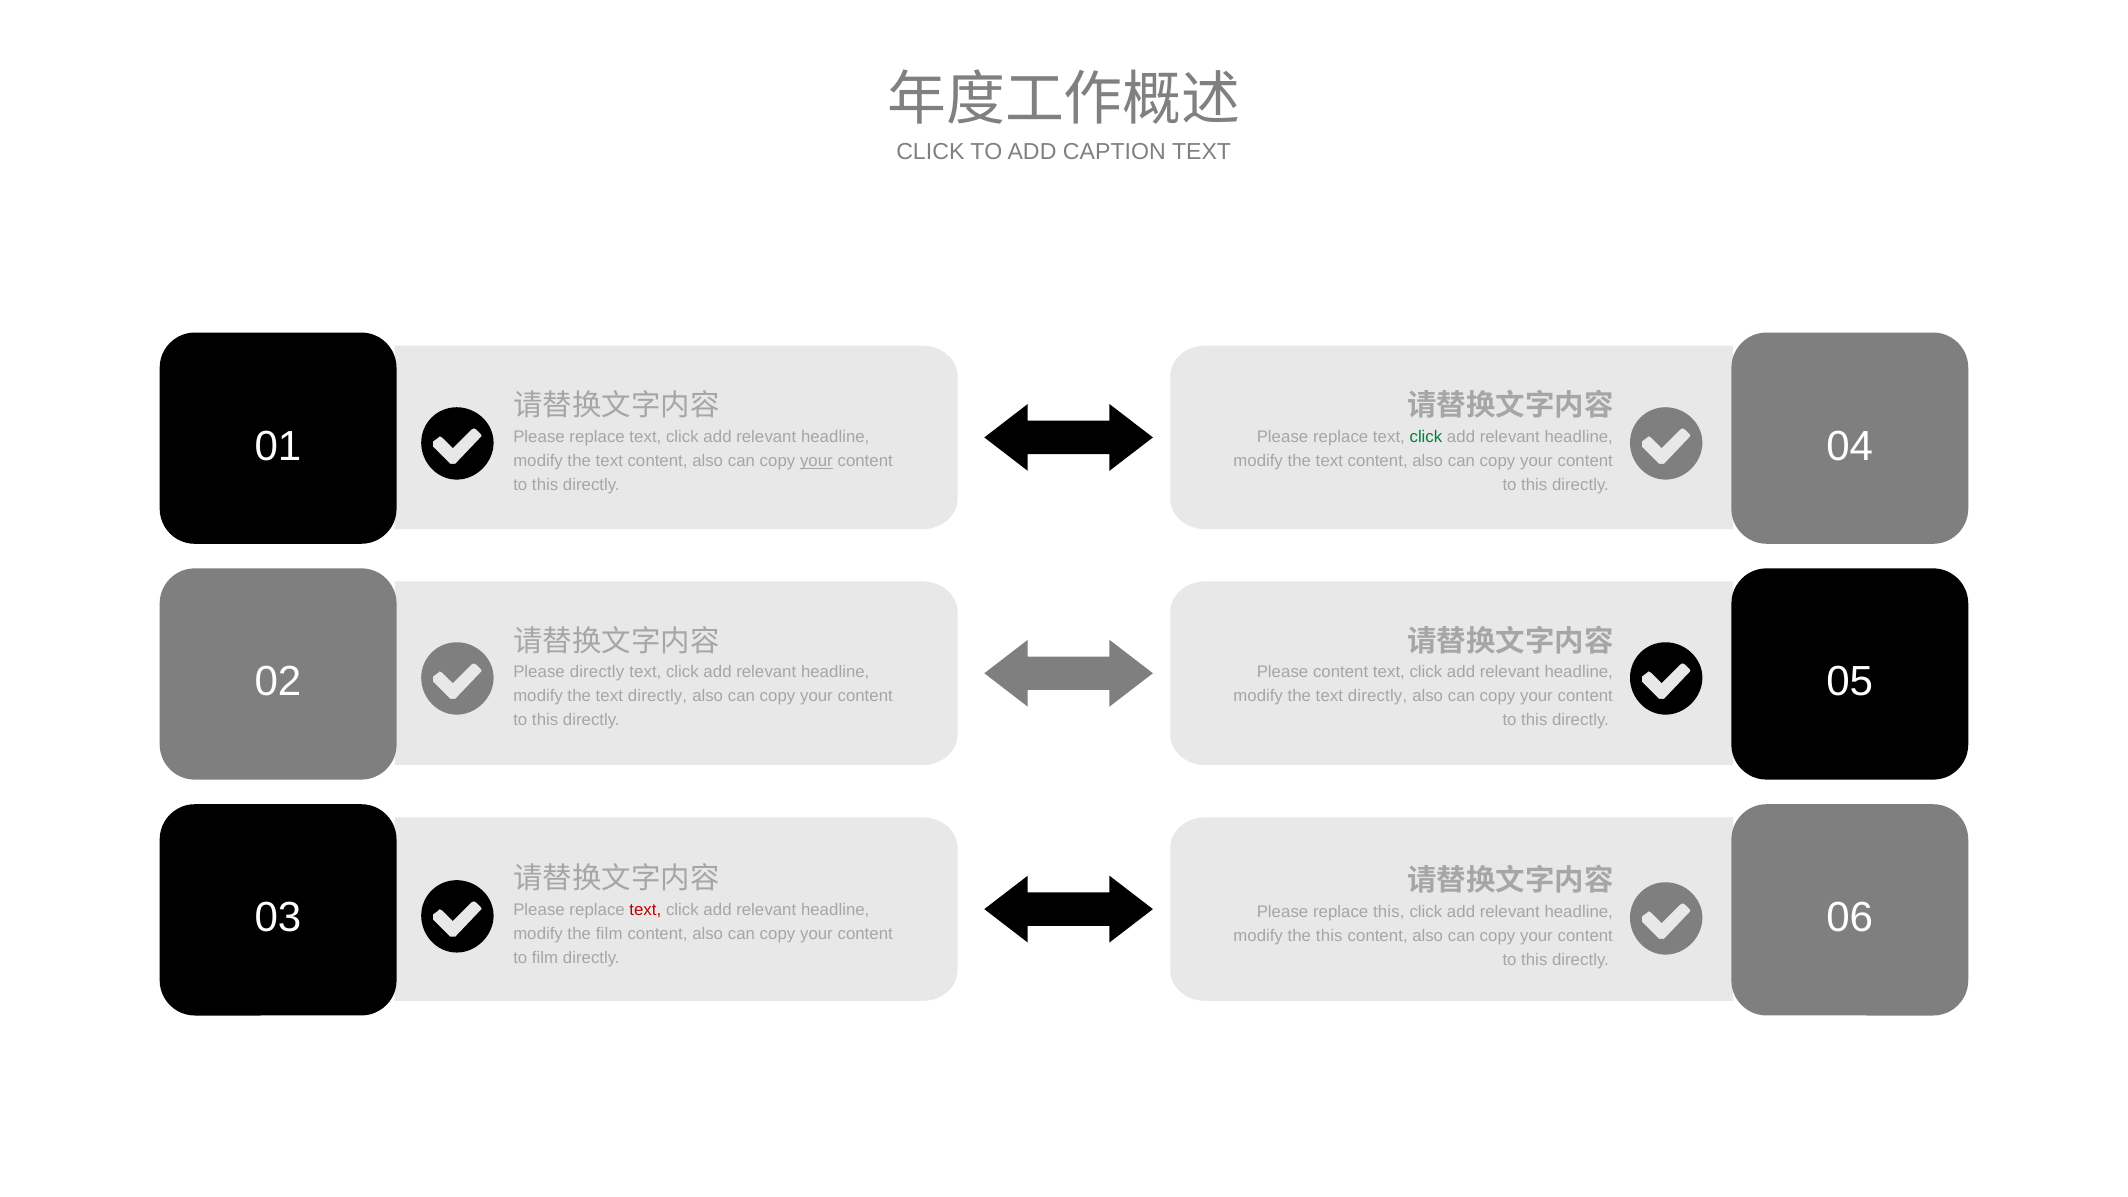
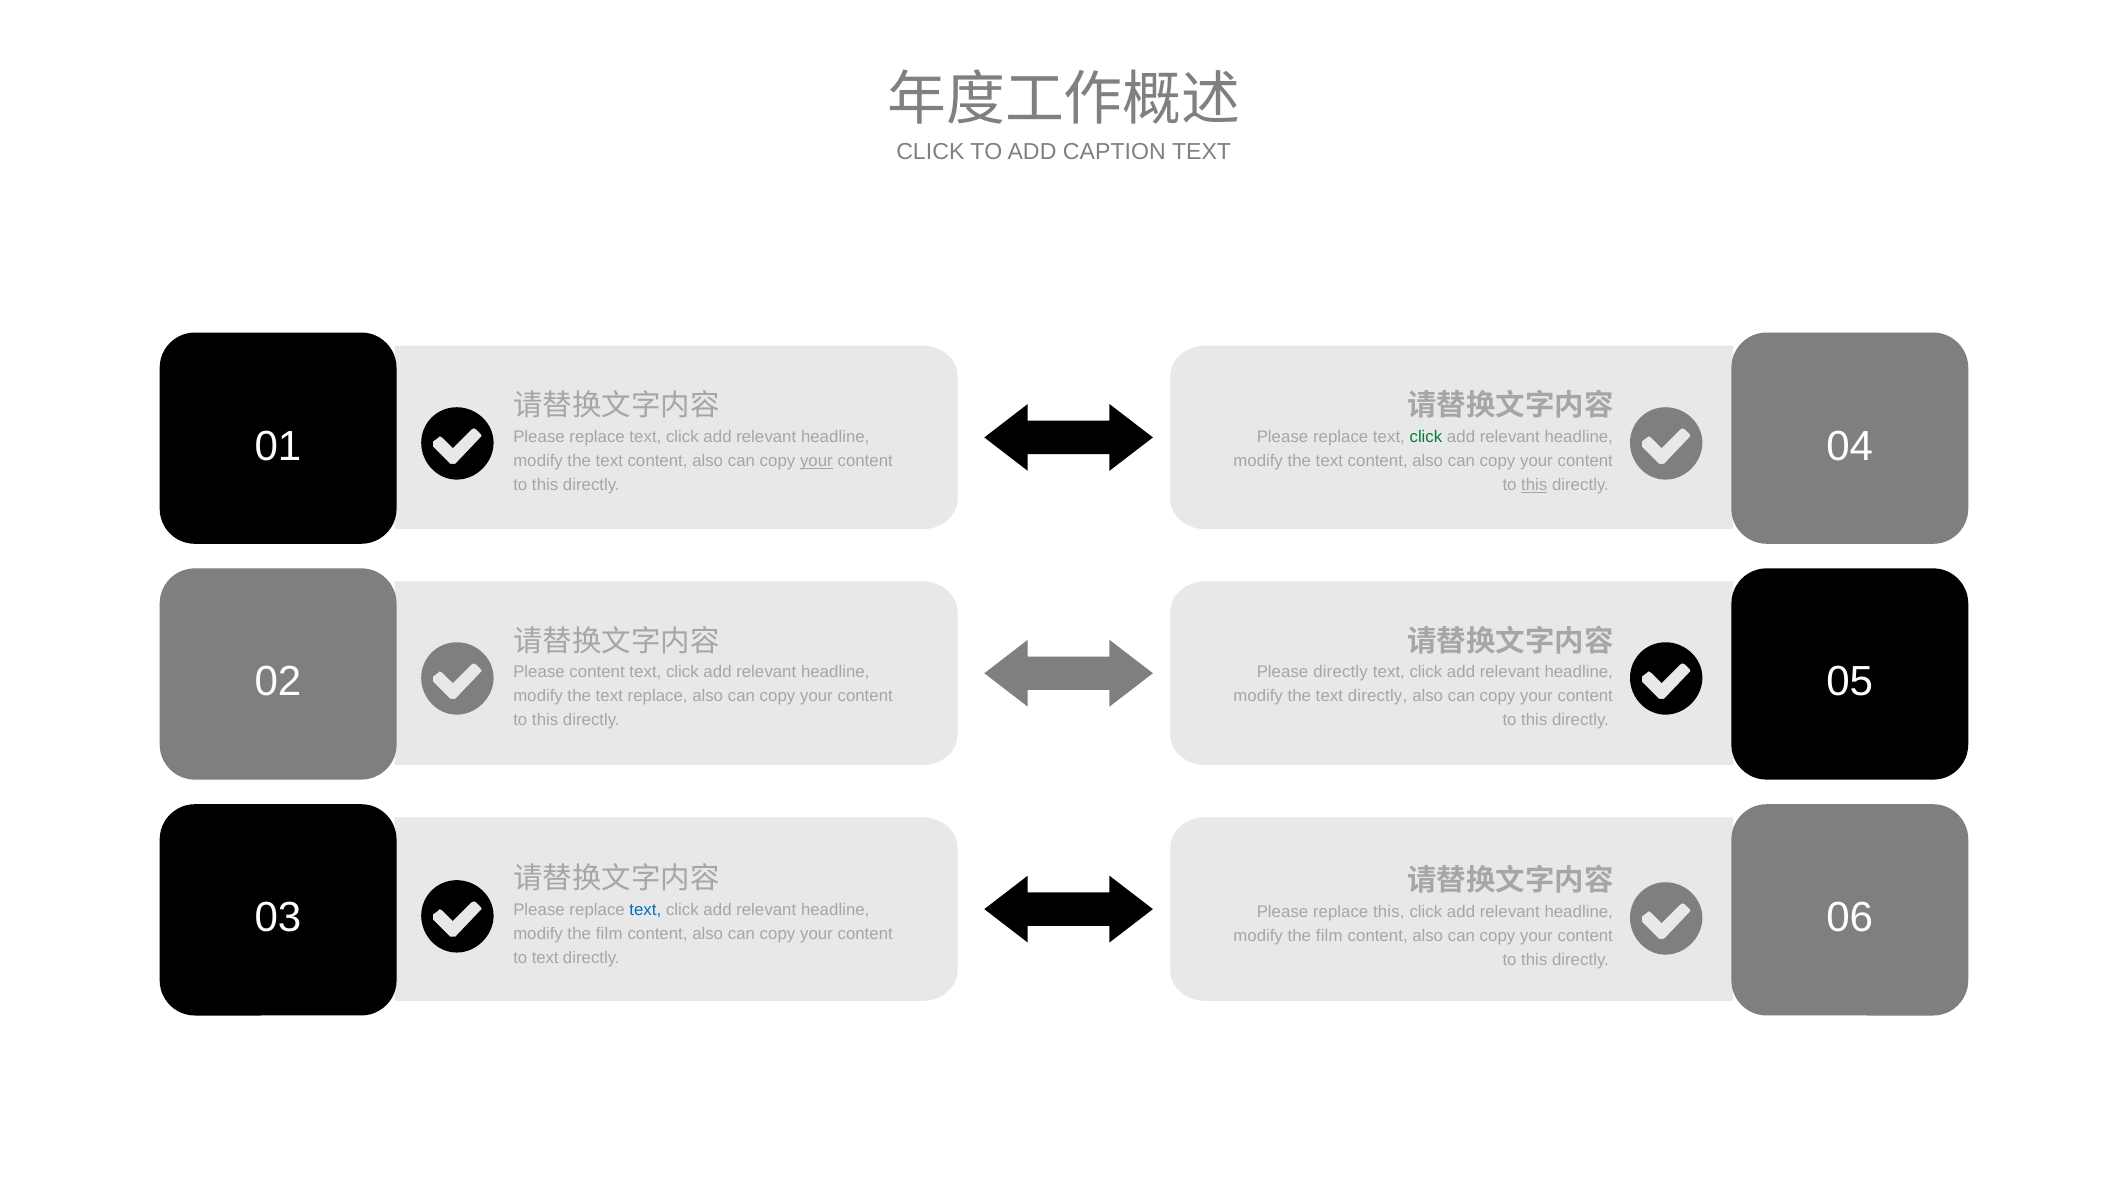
this at (1534, 485) underline: none -> present
Please directly: directly -> content
Please content: content -> directly
directly at (658, 696): directly -> replace
text at (645, 910) colour: red -> blue
this at (1329, 936): this -> film
to film: film -> text
